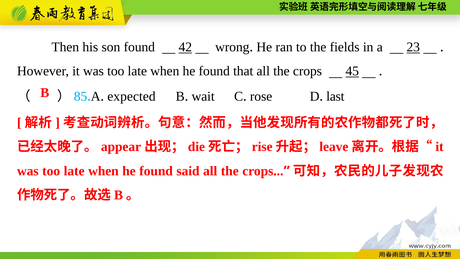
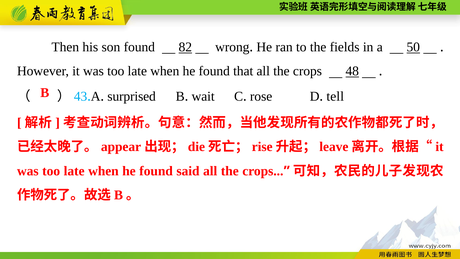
42: 42 -> 82
23: 23 -> 50
45: 45 -> 48
85: 85 -> 43
expected: expected -> surprised
last: last -> tell
